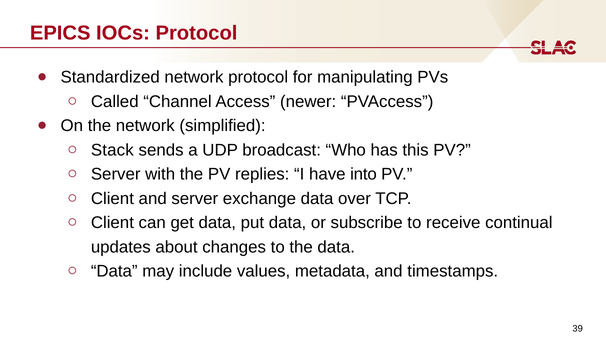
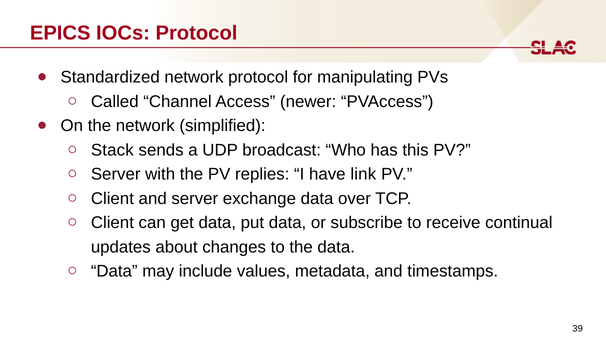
into: into -> link
